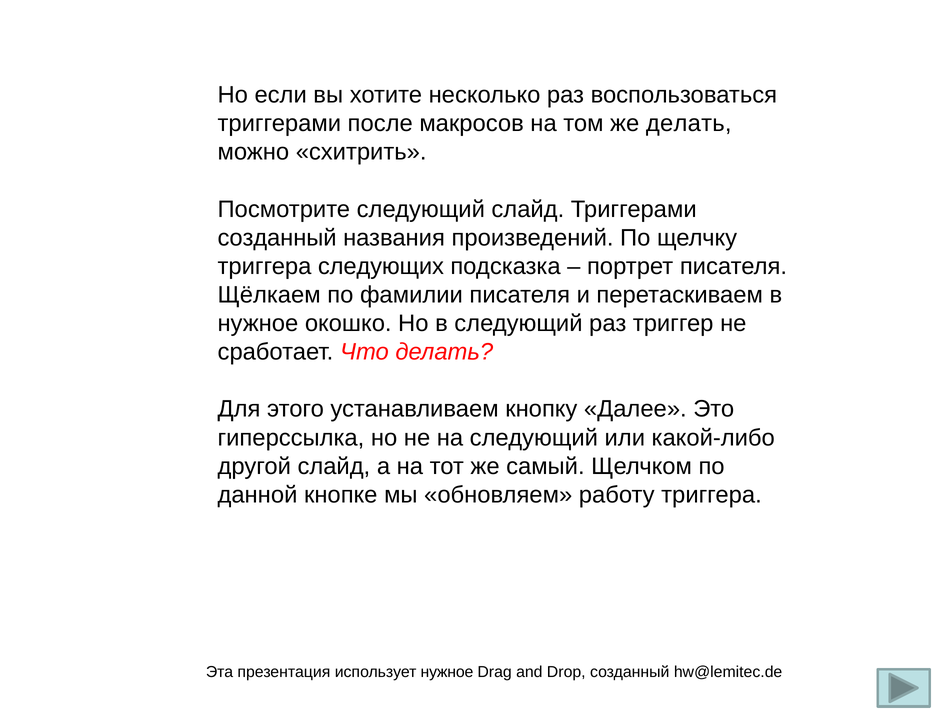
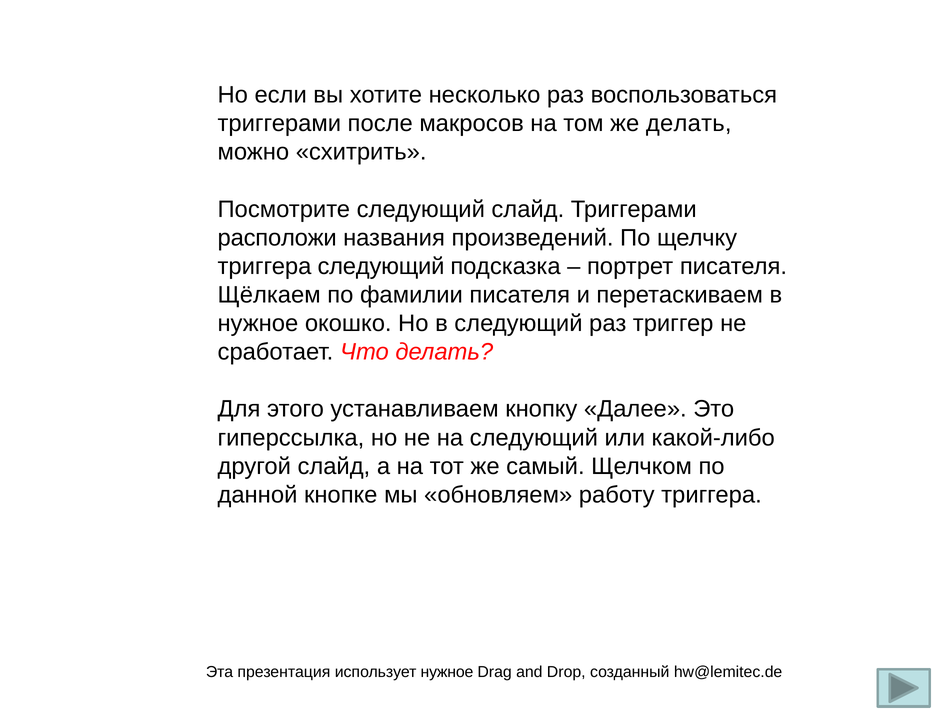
созданный at (277, 238): созданный -> расположи
триггера следующих: следующих -> следующий
